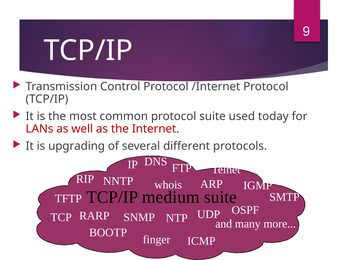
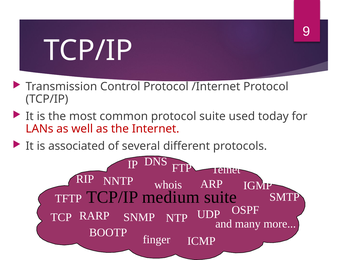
upgrading: upgrading -> associated
